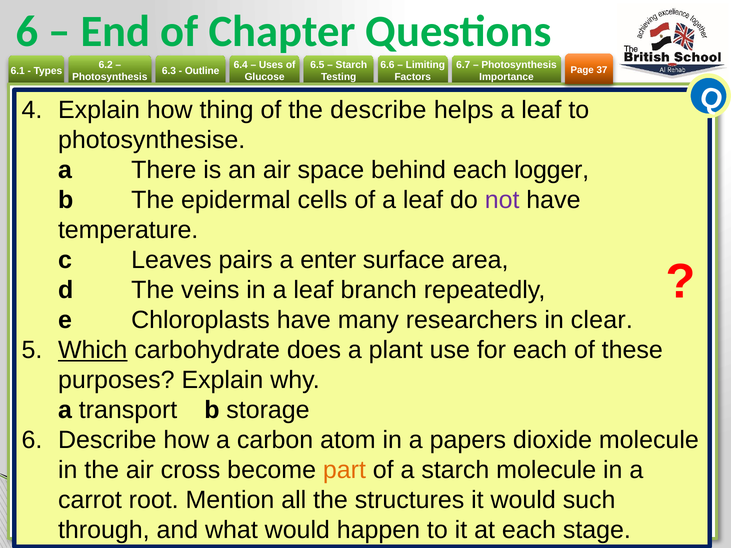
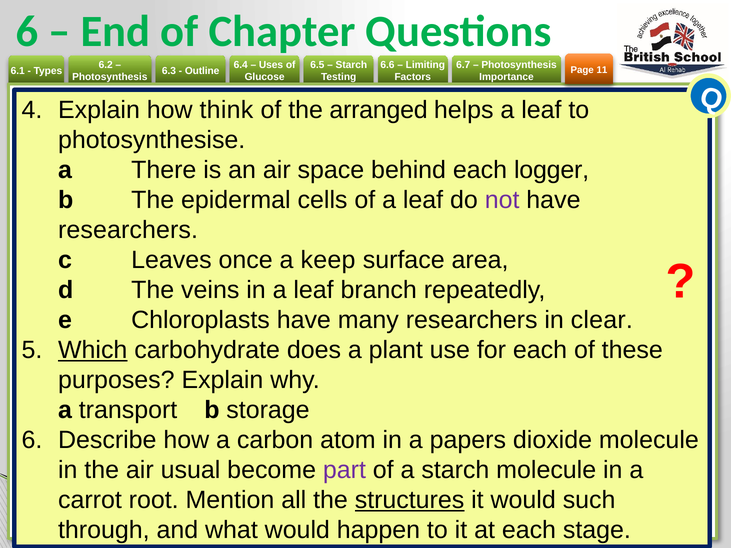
37: 37 -> 11
thing: thing -> think
the describe: describe -> arranged
temperature at (128, 230): temperature -> researchers
pairs: pairs -> once
enter: enter -> keep
cross: cross -> usual
part colour: orange -> purple
structures underline: none -> present
